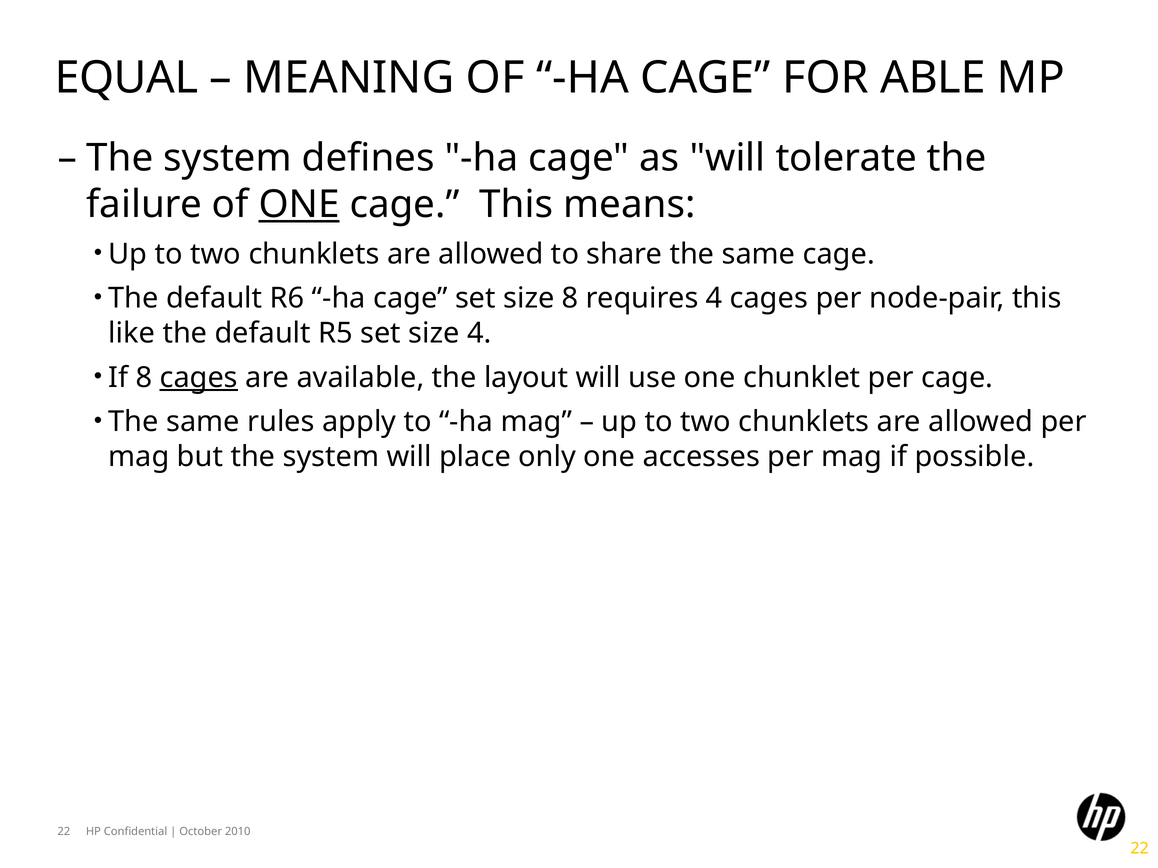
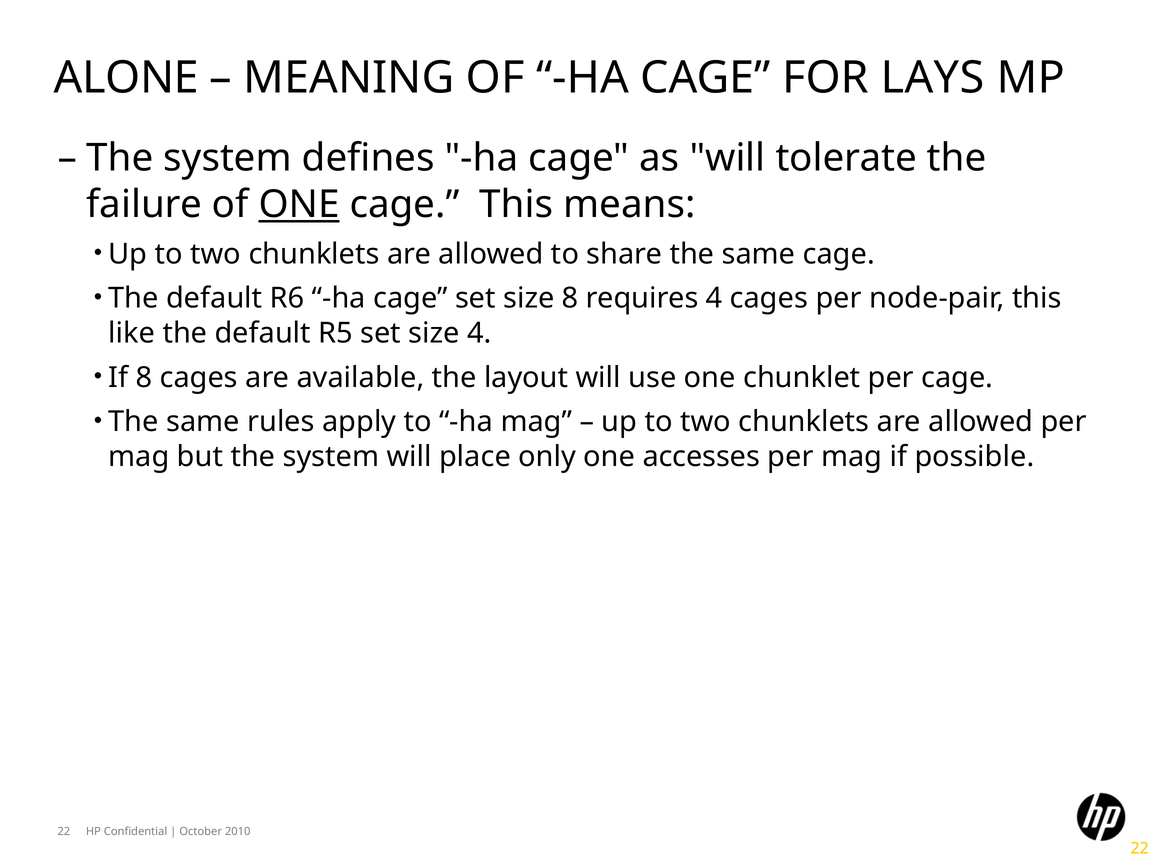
EQUAL: EQUAL -> ALONE
ABLE: ABLE -> LAYS
cages at (199, 378) underline: present -> none
